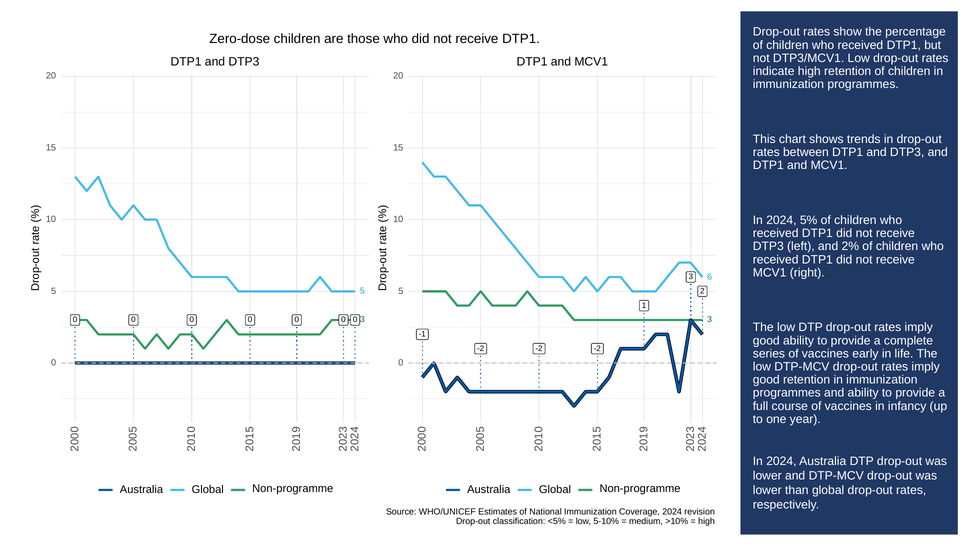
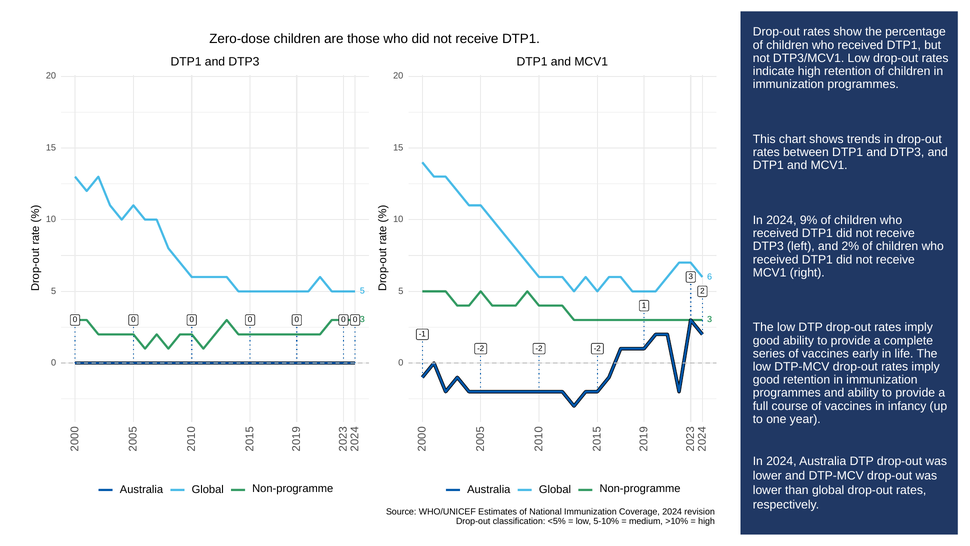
5%: 5% -> 9%
